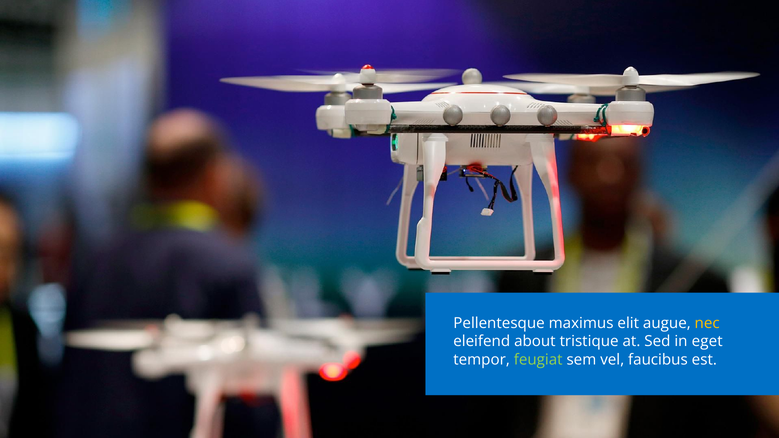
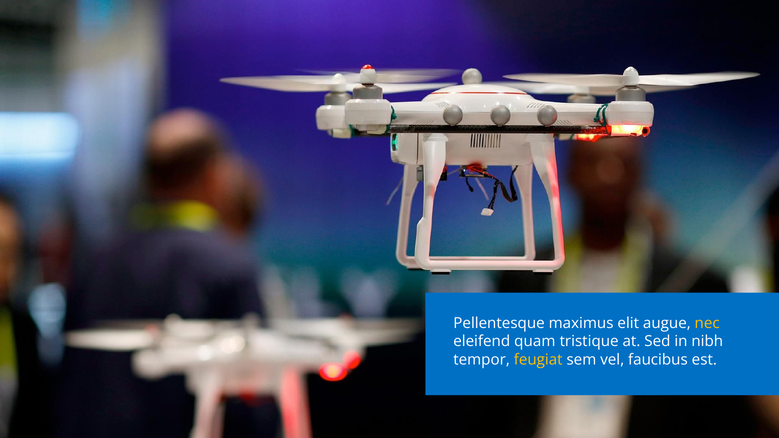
about: about -> quam
eget: eget -> nibh
feugiat colour: light green -> yellow
